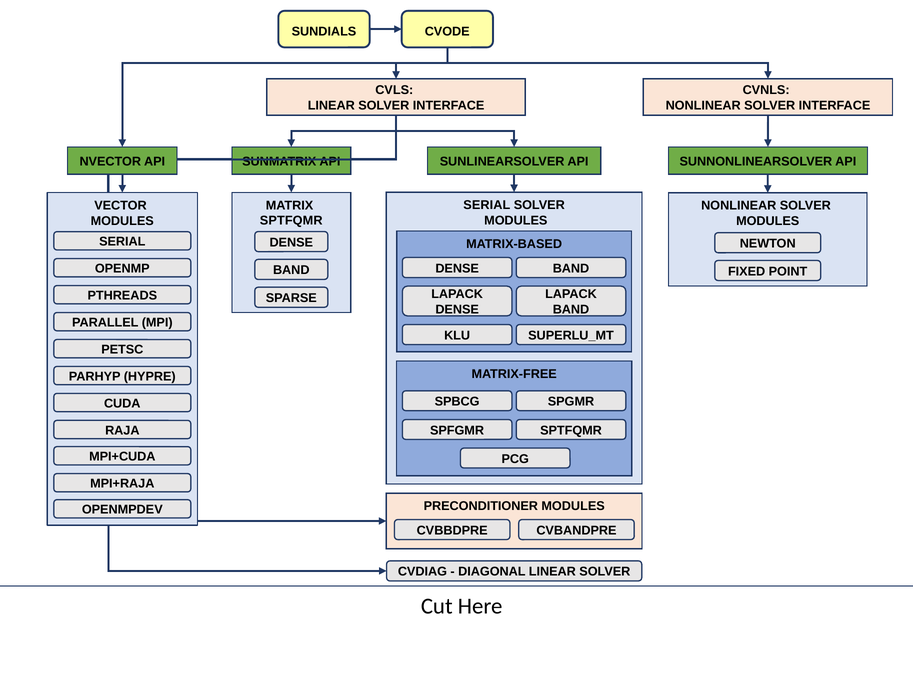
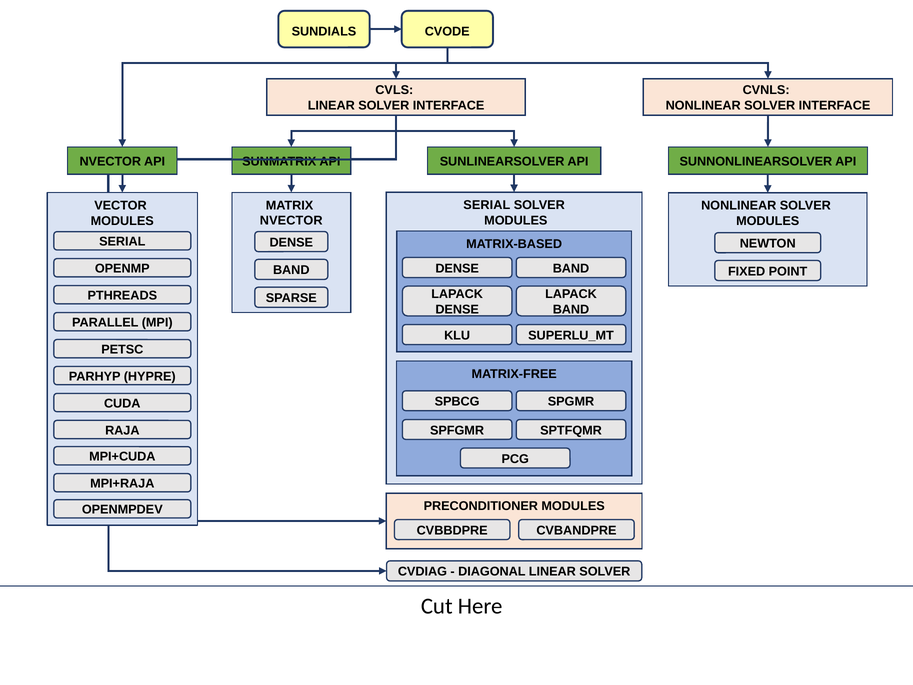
SPTFQMR at (291, 221): SPTFQMR -> NVECTOR
